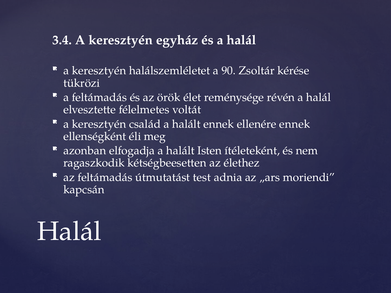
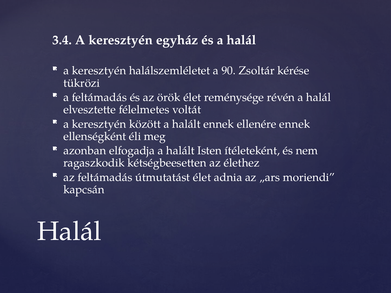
család: család -> között
útmutatást test: test -> élet
